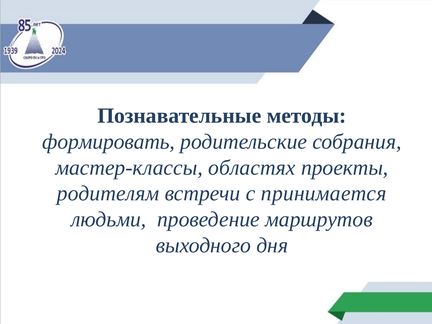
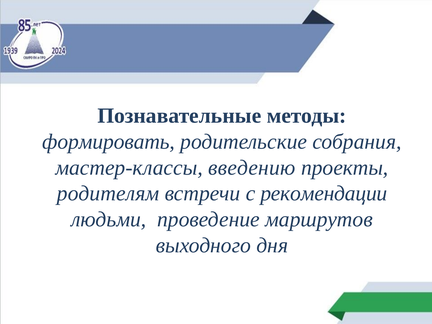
областях: областях -> введению
принимается: принимается -> рекомендации
